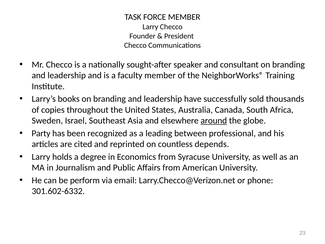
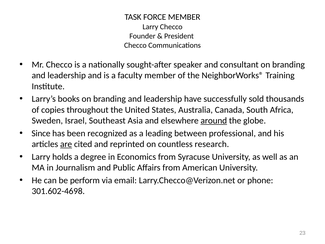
Party: Party -> Since
are underline: none -> present
depends: depends -> research
301.602-6332: 301.602-6332 -> 301.602-4698
